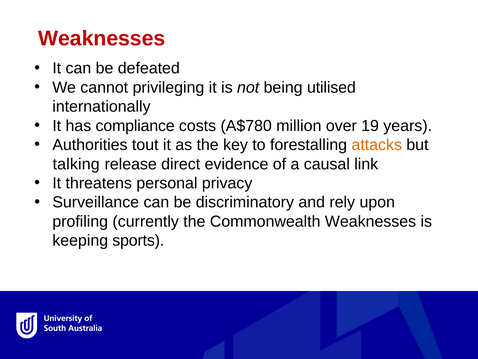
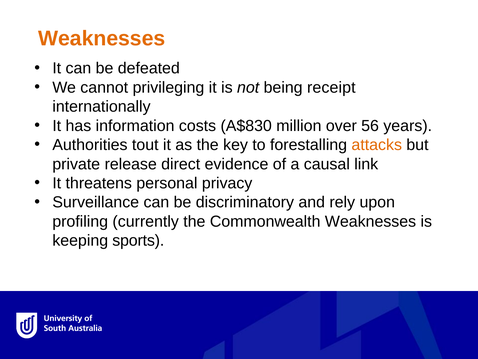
Weaknesses at (102, 38) colour: red -> orange
utilised: utilised -> receipt
compliance: compliance -> information
A$780: A$780 -> A$830
19: 19 -> 56
talking: talking -> private
